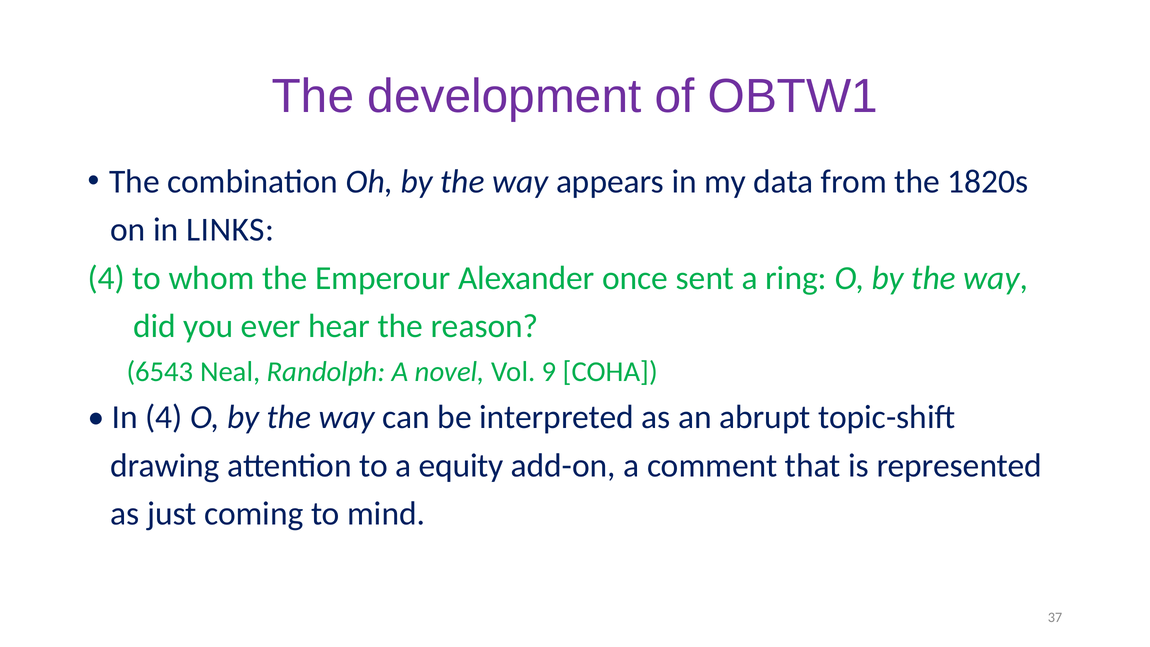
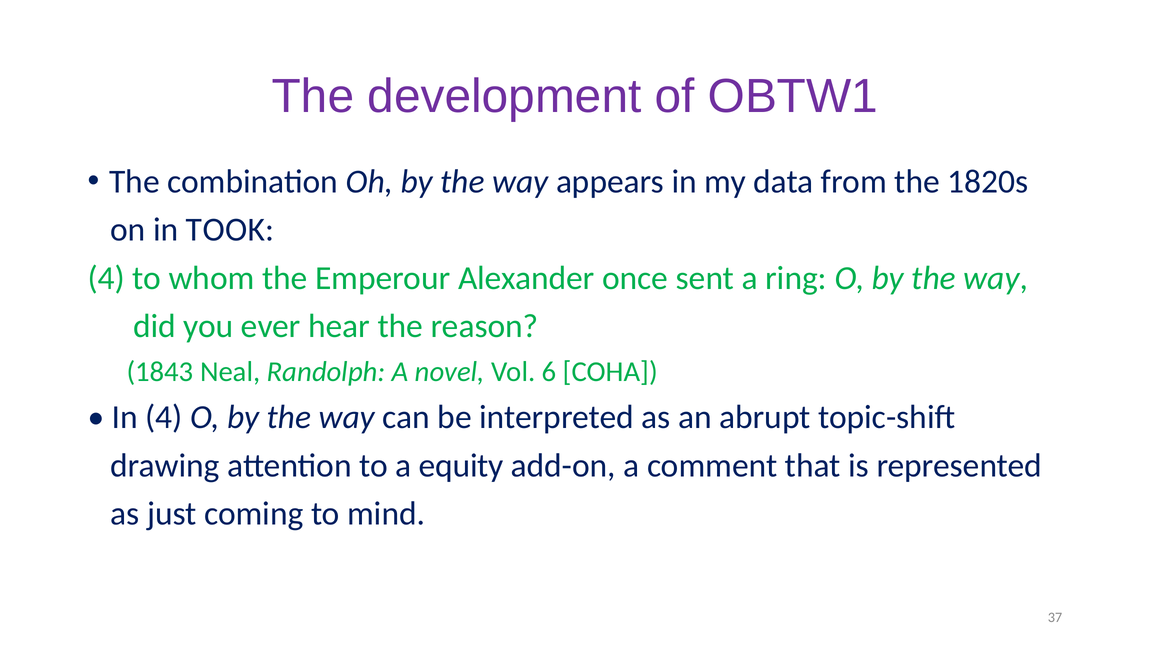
LINKS: LINKS -> TOOK
6543: 6543 -> 1843
9: 9 -> 6
